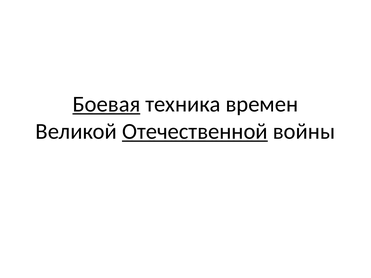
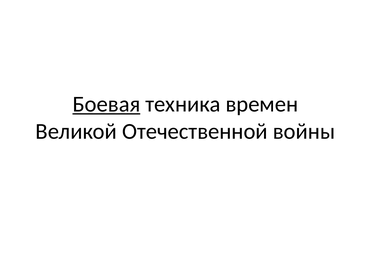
Отечественной underline: present -> none
